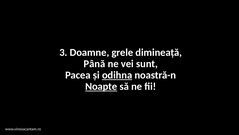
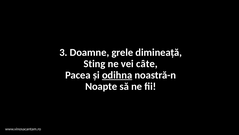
Până: Până -> Sting
sunt: sunt -> câte
Noapte underline: present -> none
